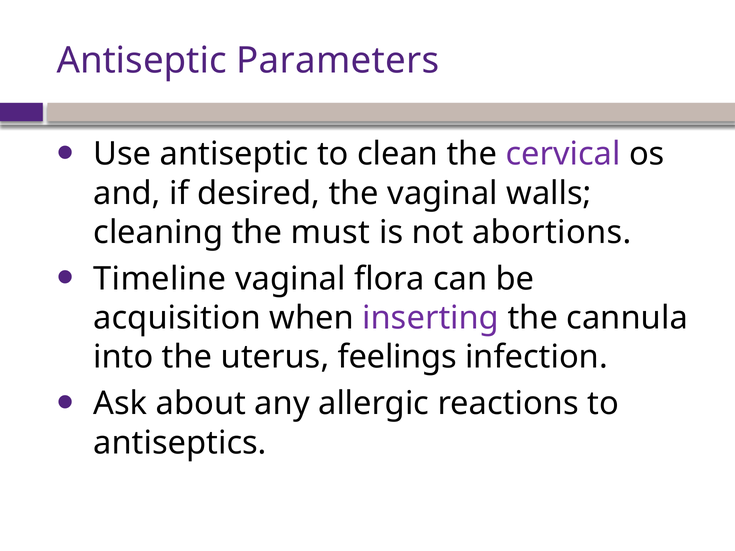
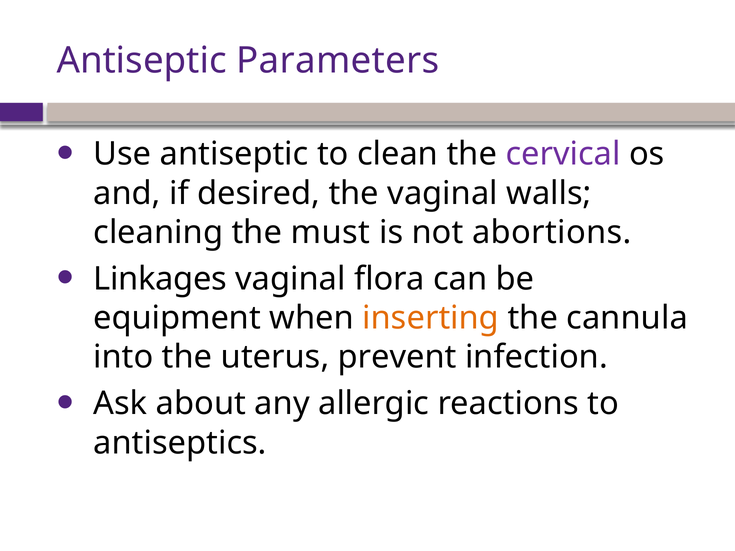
Timeline: Timeline -> Linkages
acquisition: acquisition -> equipment
inserting colour: purple -> orange
feelings: feelings -> prevent
